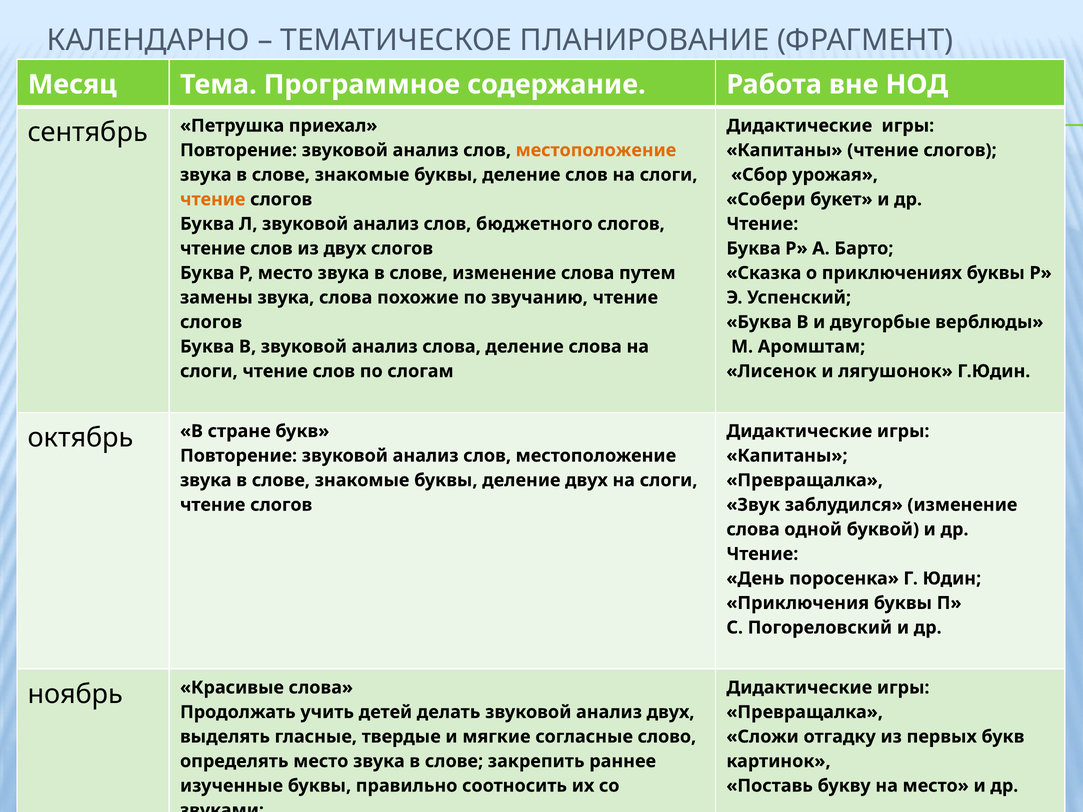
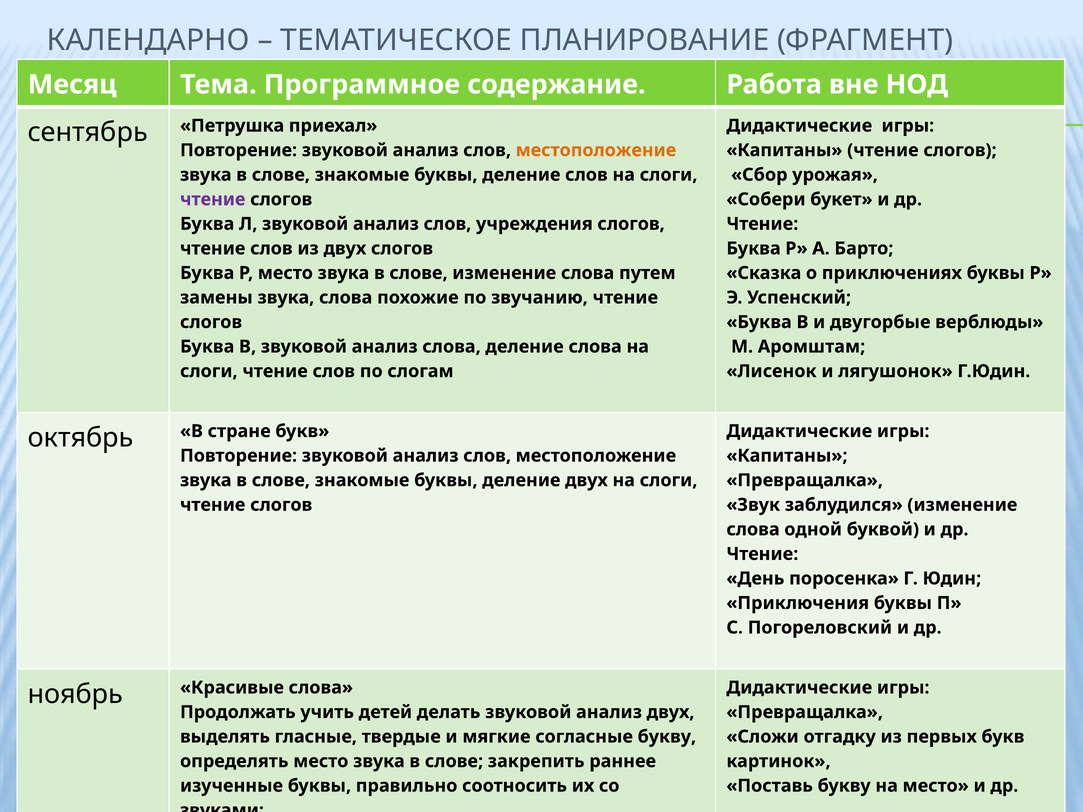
чтение at (213, 199) colour: orange -> purple
бюджетного: бюджетного -> учреждения
согласные слово: слово -> букву
